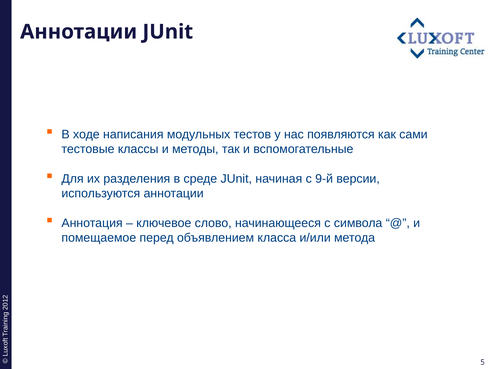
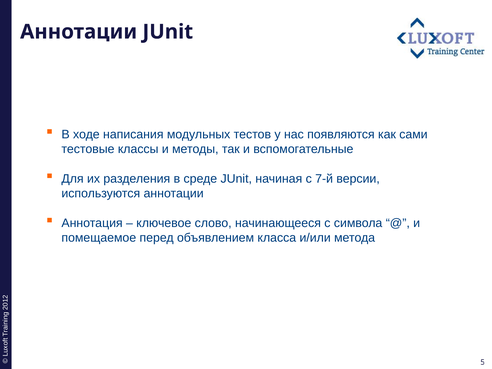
9-й: 9-й -> 7-й
